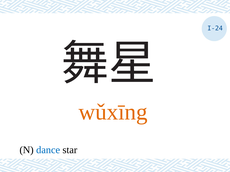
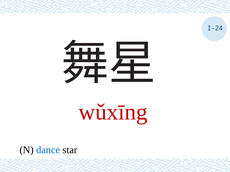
wǔxīng colour: orange -> red
